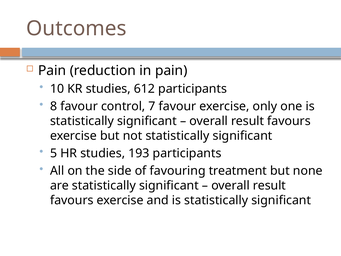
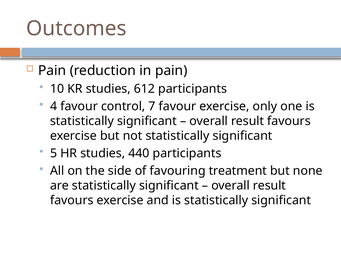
8: 8 -> 4
193: 193 -> 440
